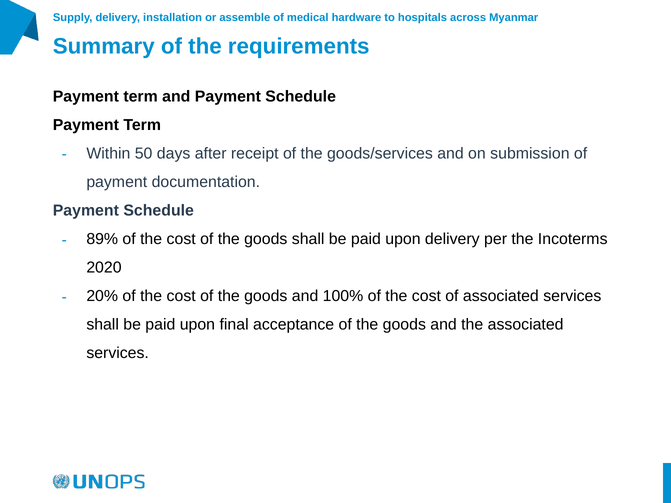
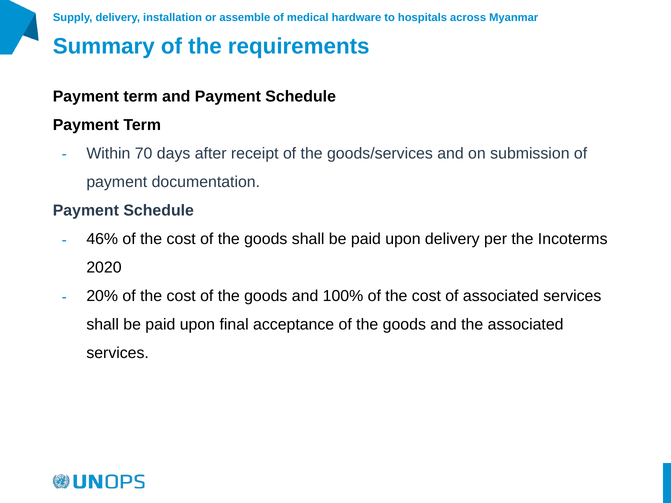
50: 50 -> 70
89%: 89% -> 46%
